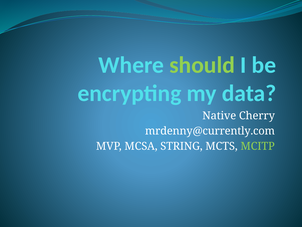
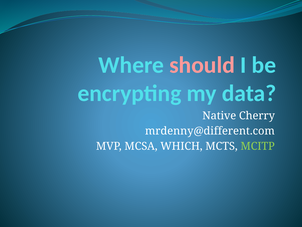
should colour: light green -> pink
mrdenny@currently.com: mrdenny@currently.com -> mrdenny@different.com
STRING: STRING -> WHICH
